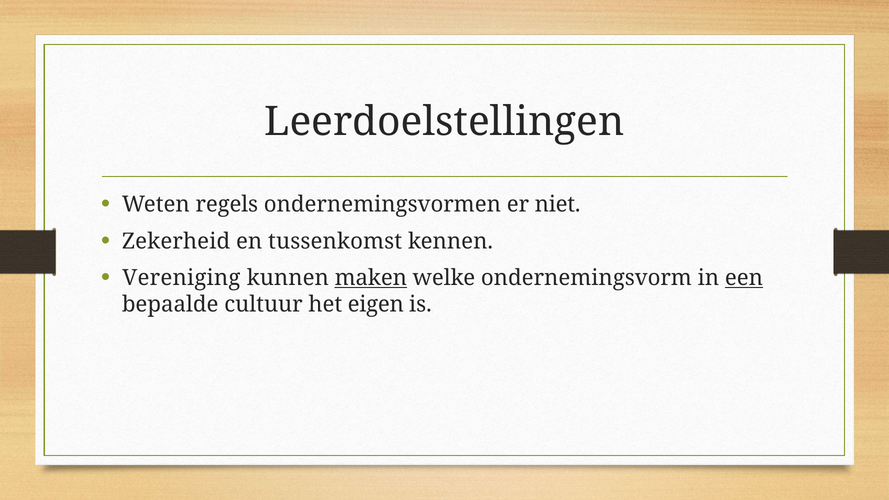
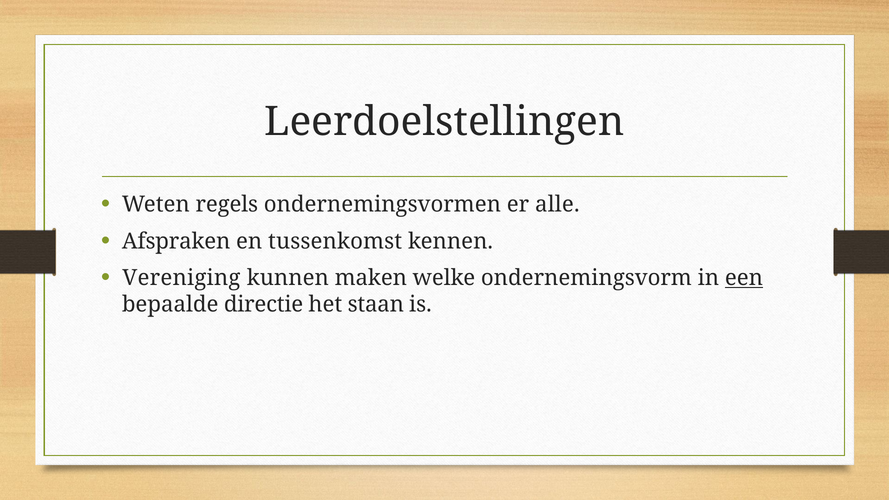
niet: niet -> alle
Zekerheid: Zekerheid -> Afspraken
maken underline: present -> none
cultuur: cultuur -> directie
eigen: eigen -> staan
